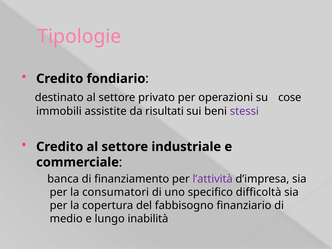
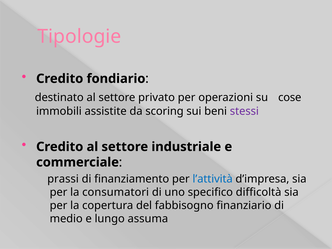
risultati: risultati -> scoring
banca: banca -> prassi
l’attività colour: purple -> blue
inabilità: inabilità -> assuma
